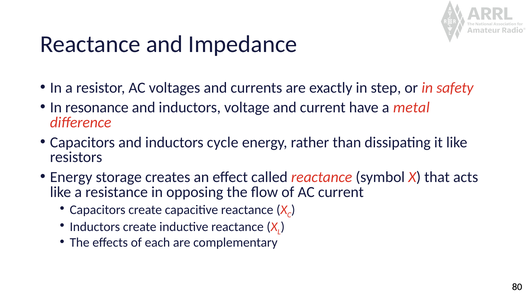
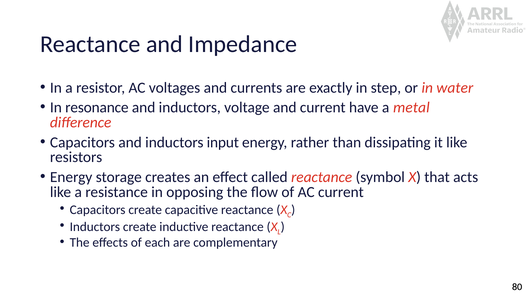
safety: safety -> water
cycle: cycle -> input
